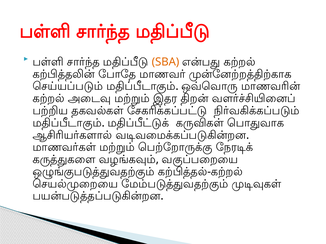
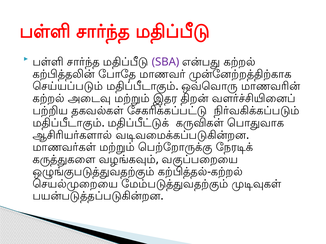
SBA colour: orange -> purple
